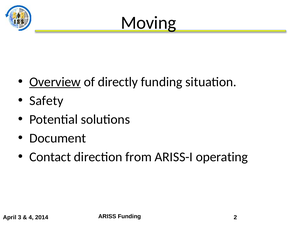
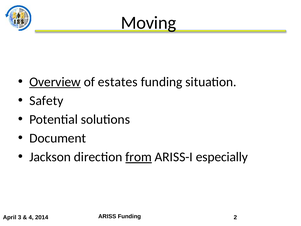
directly: directly -> estates
Contact: Contact -> Jackson
from underline: none -> present
operating: operating -> especially
